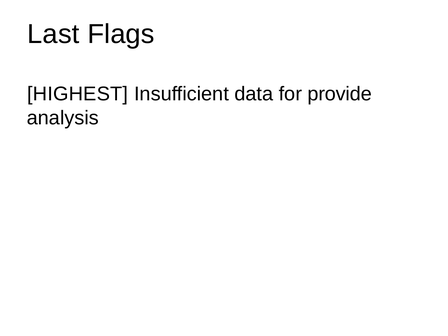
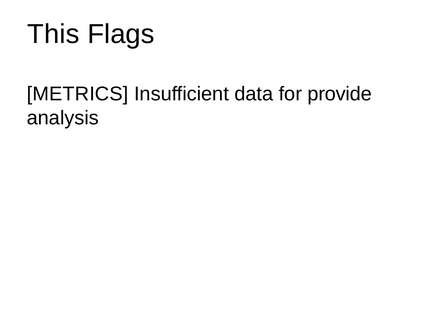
Last: Last -> This
HIGHEST: HIGHEST -> METRICS
